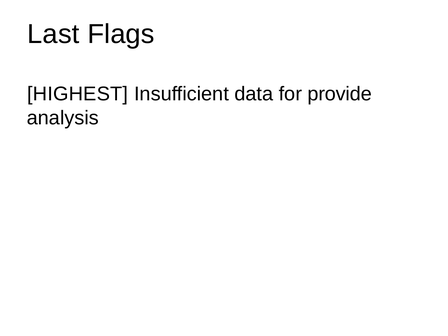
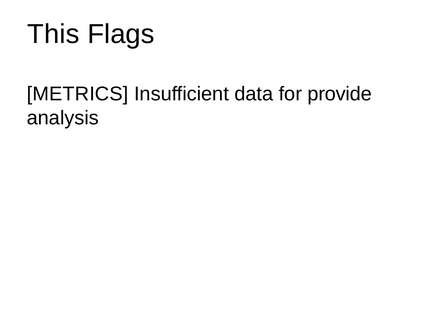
Last: Last -> This
HIGHEST: HIGHEST -> METRICS
